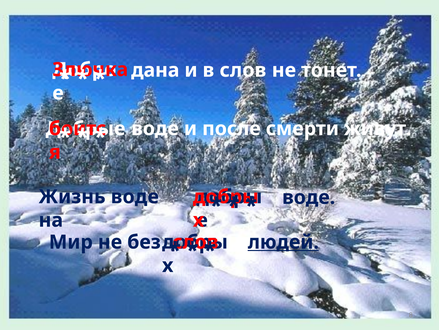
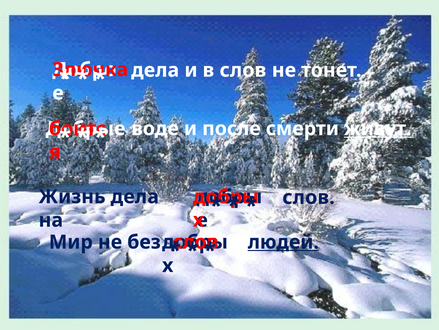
дана at (155, 70): дана -> дела
живут underline: none -> present
Жизнь воде: воде -> дела
воде at (309, 197): воде -> слов
